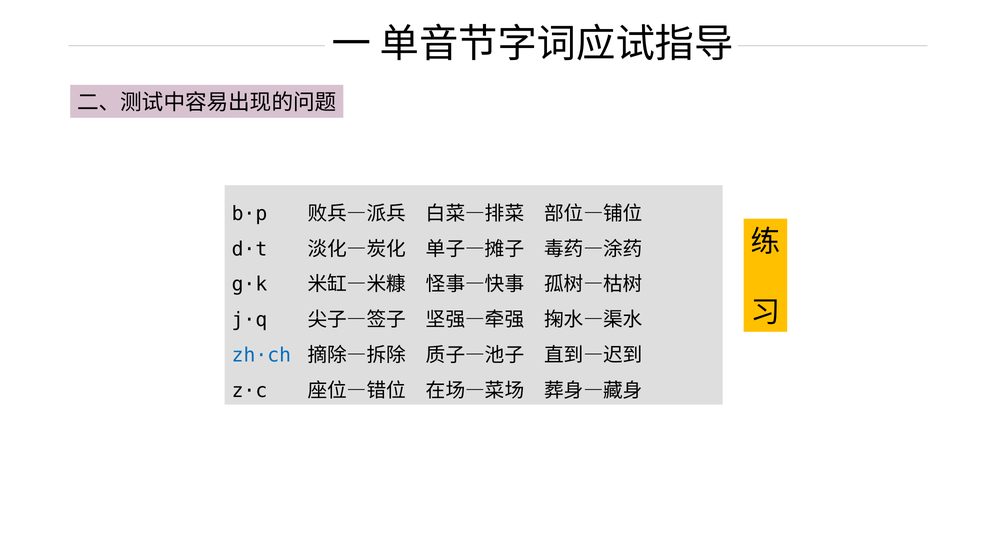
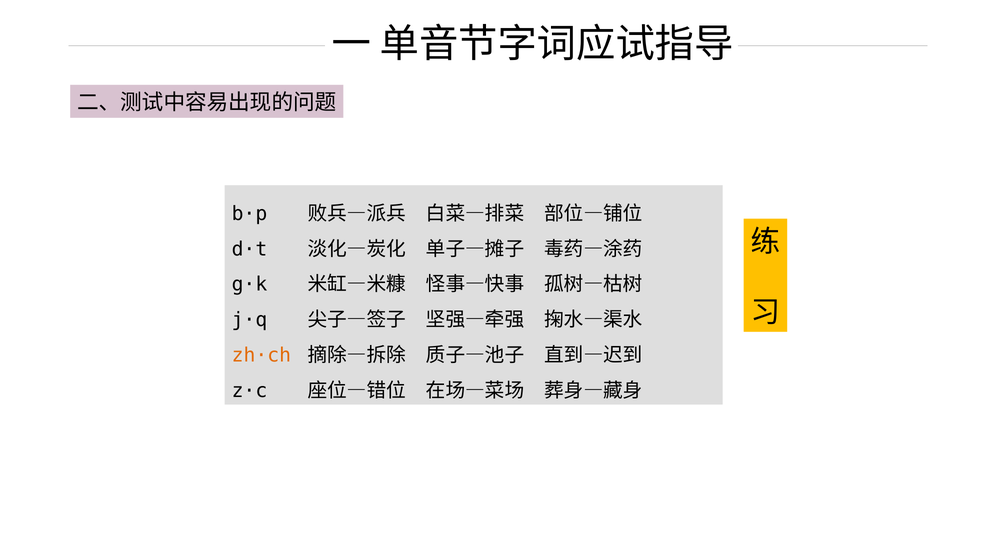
zh·ch colour: blue -> orange
